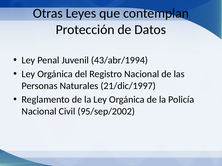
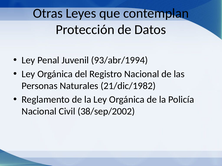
43/abr/1994: 43/abr/1994 -> 93/abr/1994
21/dic/1997: 21/dic/1997 -> 21/dic/1982
95/sep/2002: 95/sep/2002 -> 38/sep/2002
